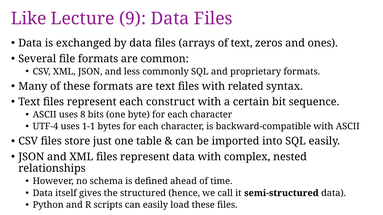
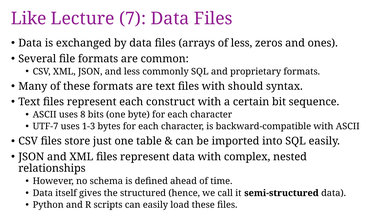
9: 9 -> 7
of text: text -> less
related: related -> should
UTF-4: UTF-4 -> UTF-7
1-1: 1-1 -> 1-3
